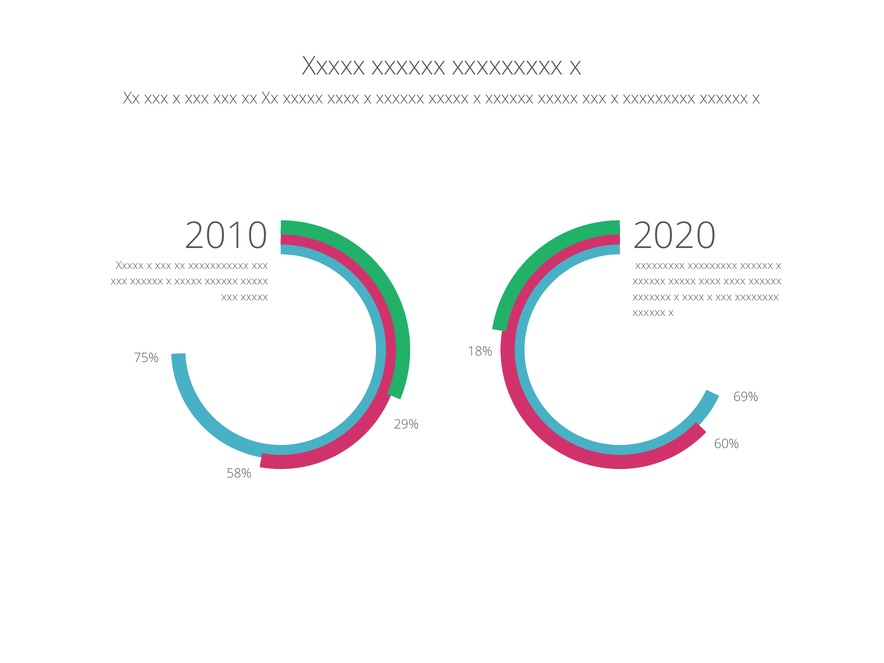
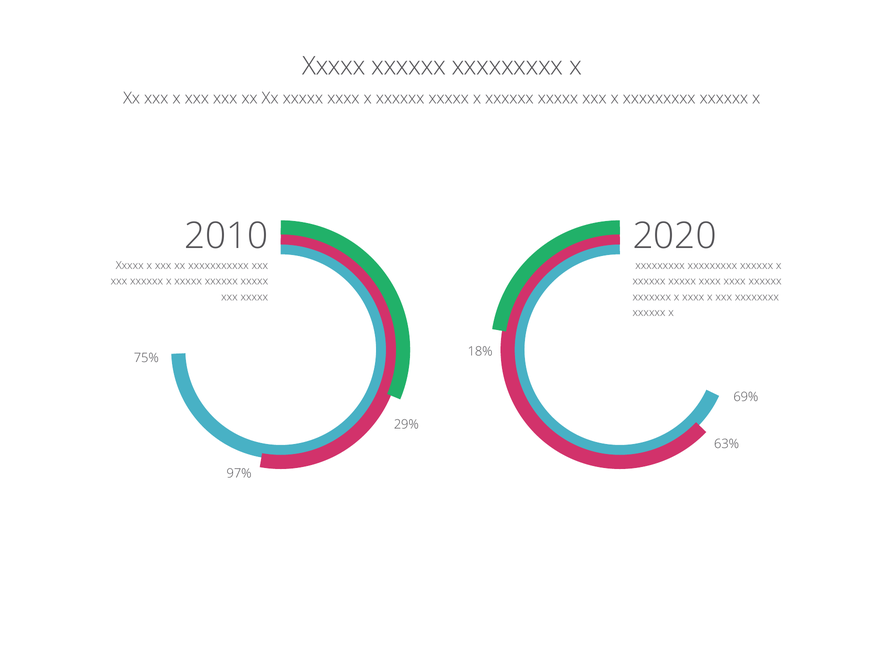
60%: 60% -> 63%
58%: 58% -> 97%
